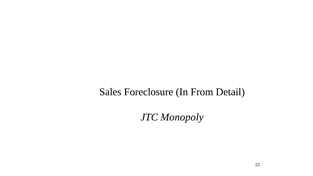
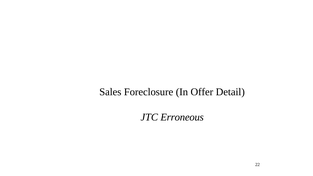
From: From -> Offer
Monopoly: Monopoly -> Erroneous
